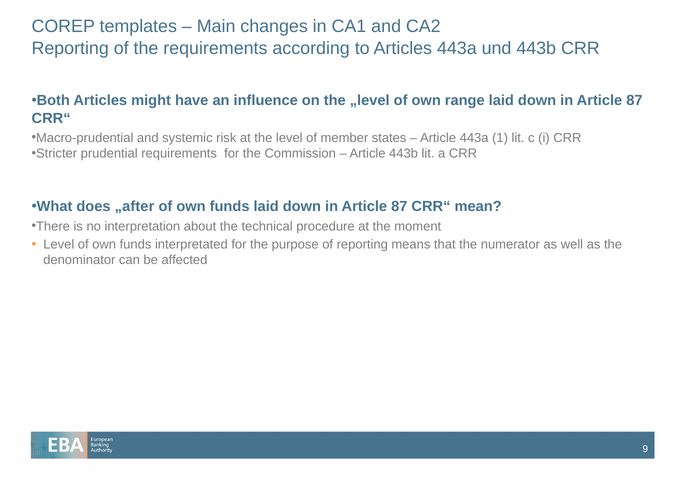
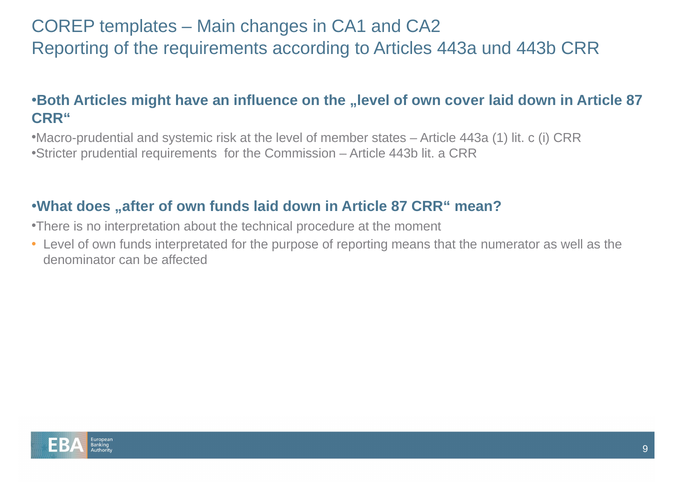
range: range -> cover
